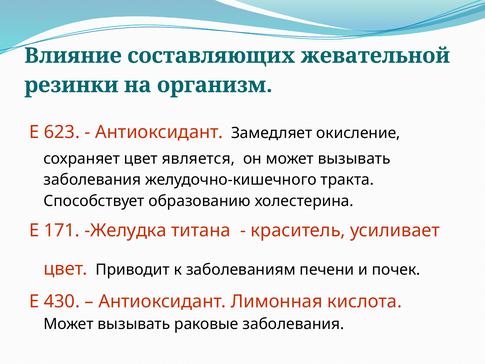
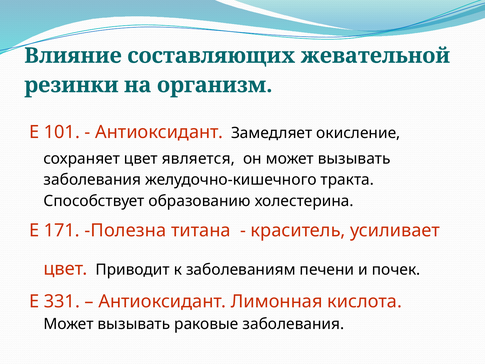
623: 623 -> 101
Желудка: Желудка -> Полезна
430: 430 -> 331
